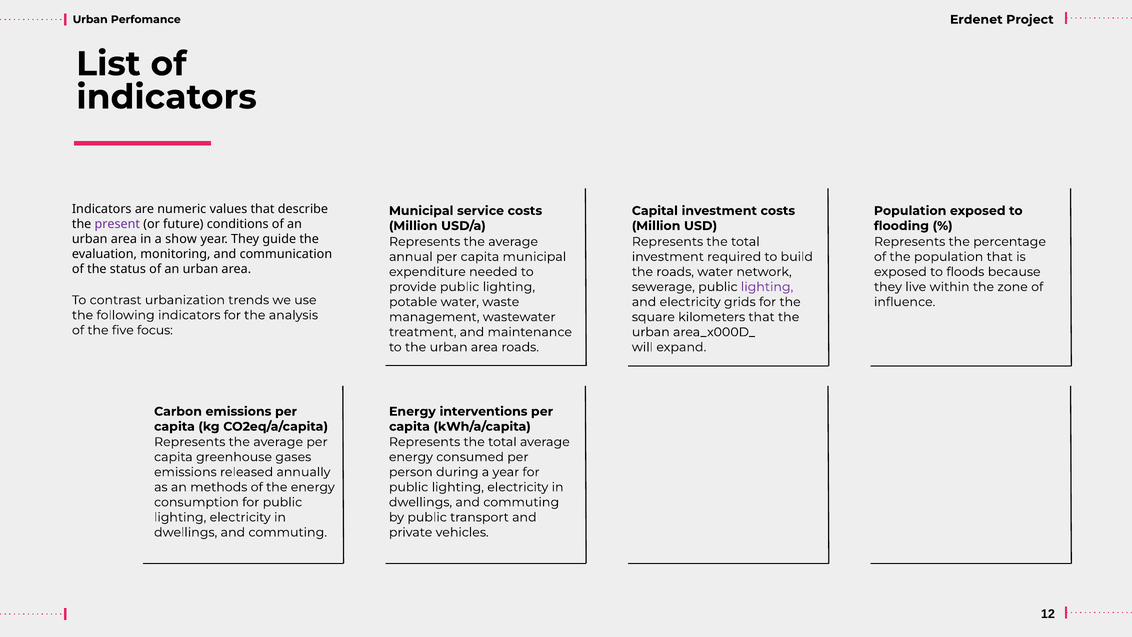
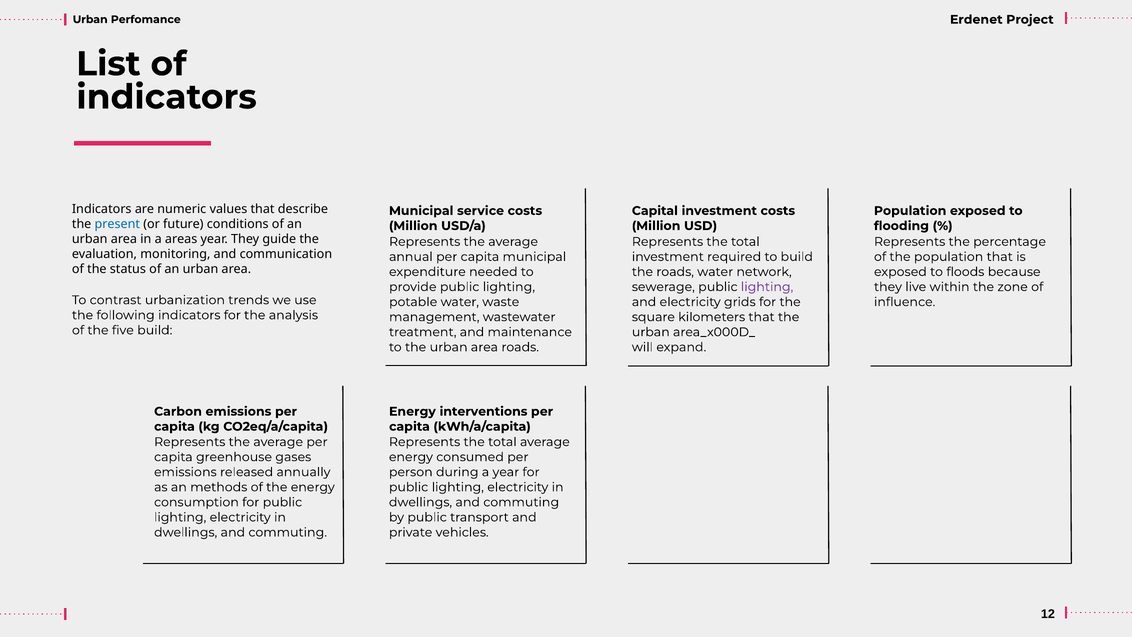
present colour: purple -> blue
show: show -> areas
five focus: focus -> build
